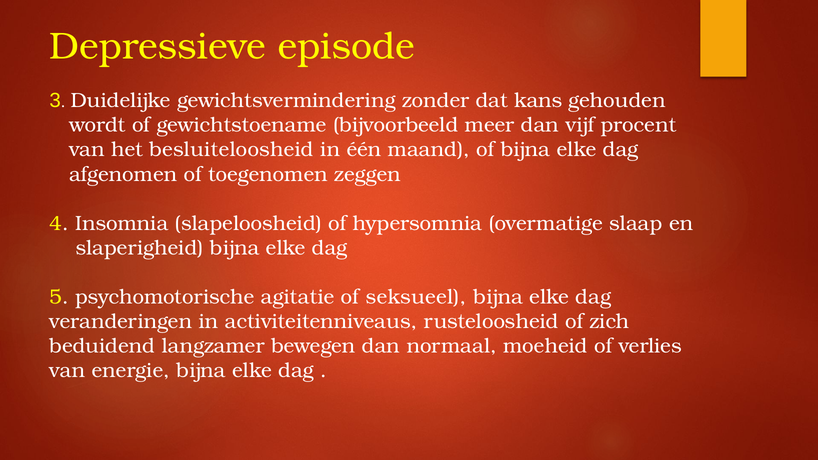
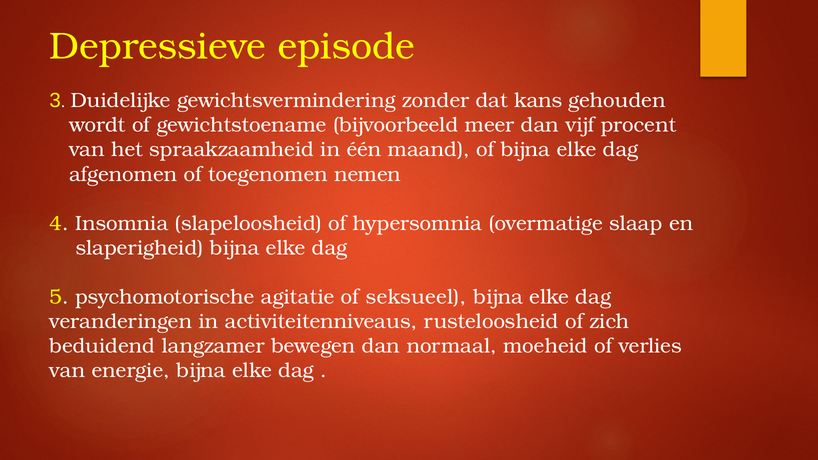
besluiteloosheid: besluiteloosheid -> spraakzaamheid
zeggen: zeggen -> nemen
